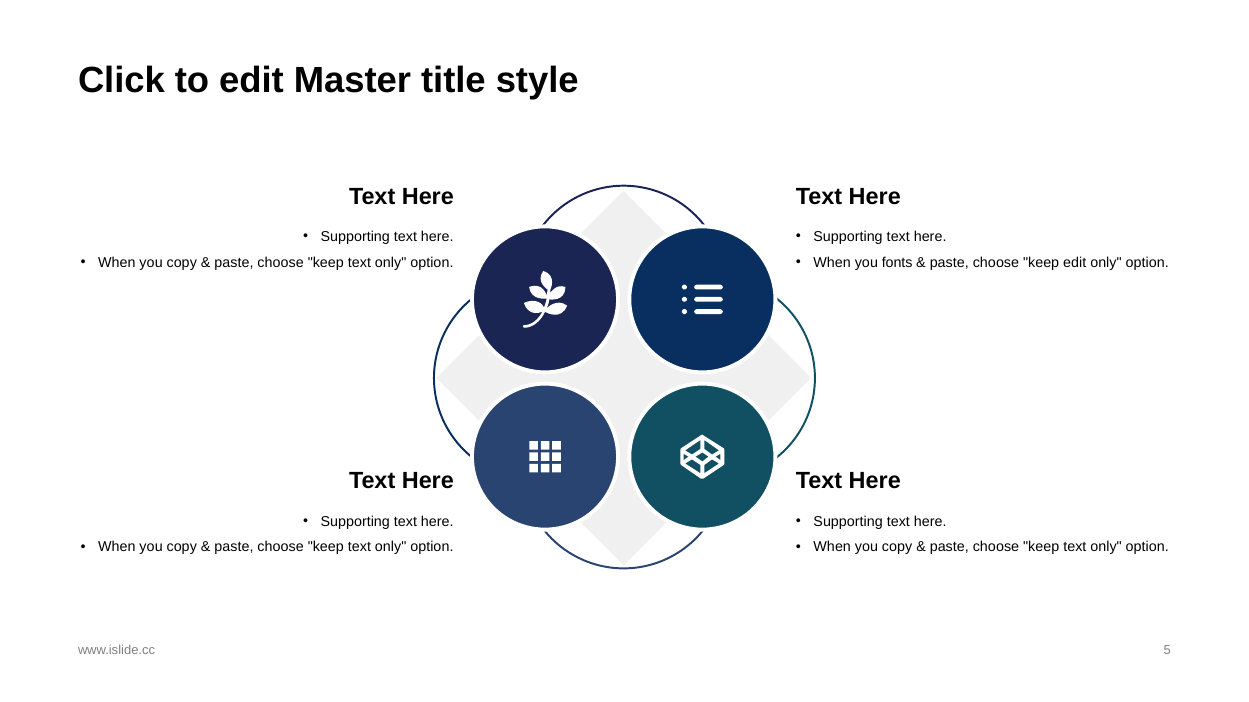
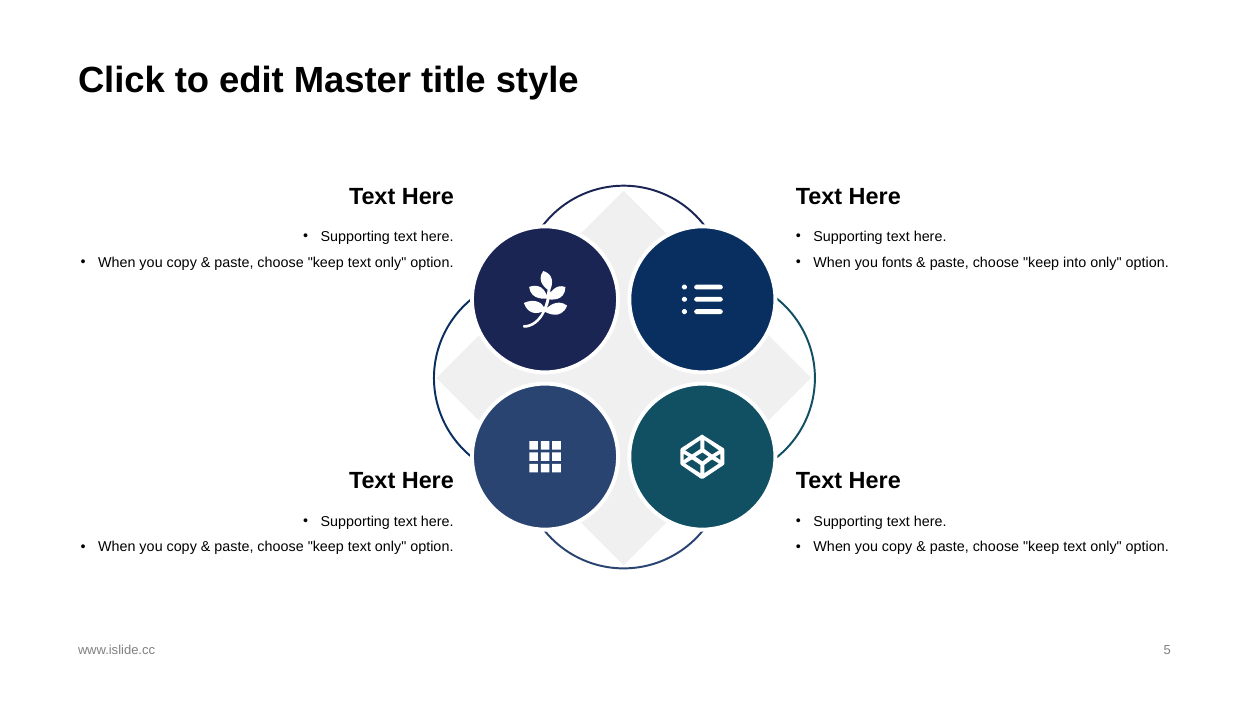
keep edit: edit -> into
